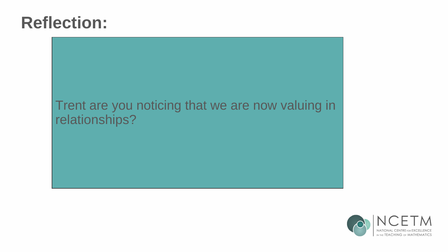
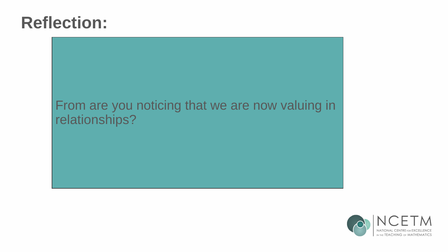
Trent: Trent -> From
